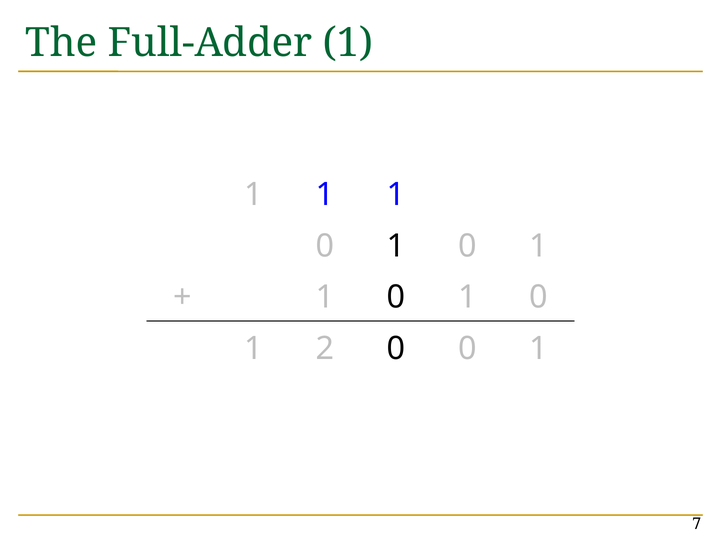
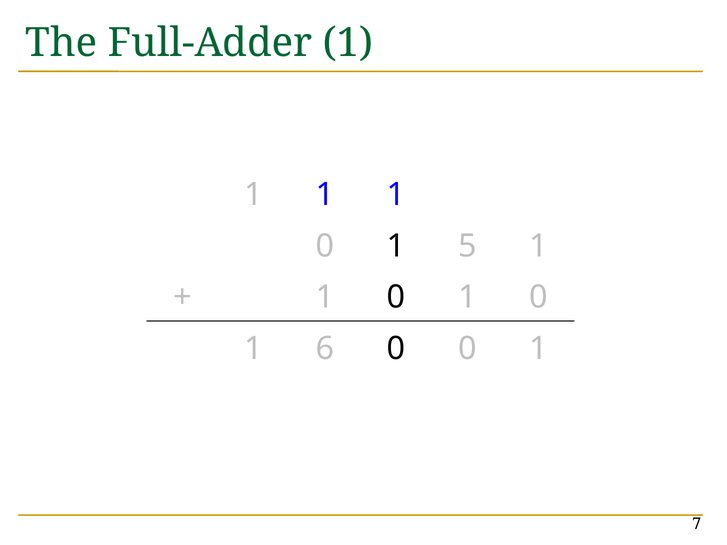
0 at (467, 246): 0 -> 5
2: 2 -> 6
